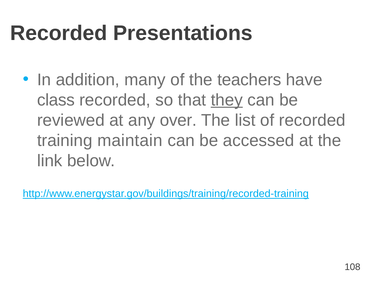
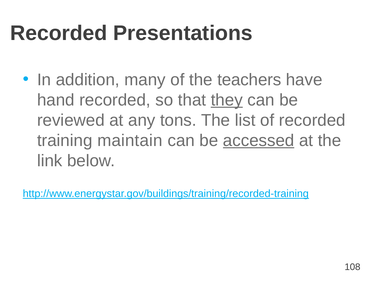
class: class -> hand
over: over -> tons
accessed underline: none -> present
